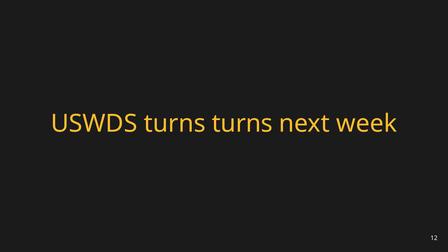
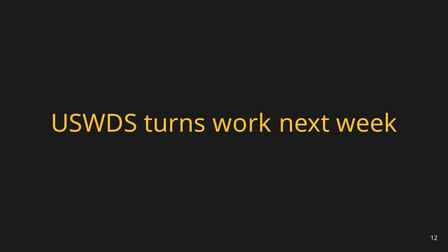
turns turns: turns -> work
